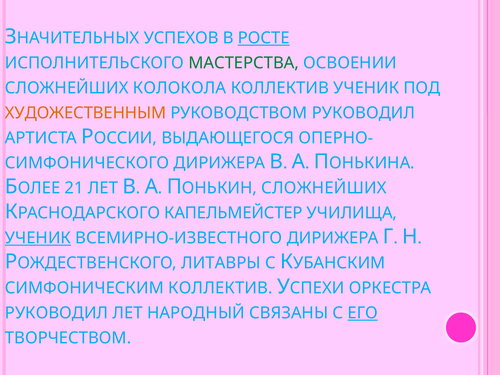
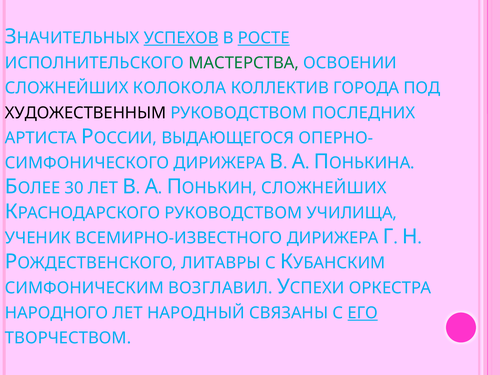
УСПЕХОВ underline: none -> present
КОЛЛЕКТИВ УЧЕНИК: УЧЕНИК -> ГОРОДА
ХУДОЖЕСТВЕННЫМ colour: orange -> black
РУКОВОДСТВОМ РУКОВОДИЛ: РУКОВОДИЛ -> ПОСЛЕДНИХ
21: 21 -> 30
КАПЕЛЬМЕЙСТЕР at (233, 213): КАПЕЛЬМЕЙСТЕР -> РУКОВОДСТВОМ
УЧЕНИК at (38, 238) underline: present -> none
СИМФОНИЧЕСКИМ КОЛЛЕКТИВ: КОЛЛЕКТИВ -> ВОЗГЛАВИЛ
РУКОВОДИЛ at (57, 313): РУКОВОДИЛ -> НАРОДНОГО
